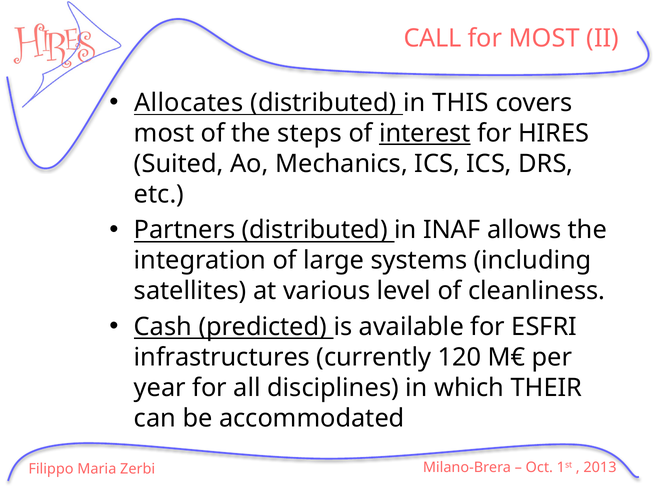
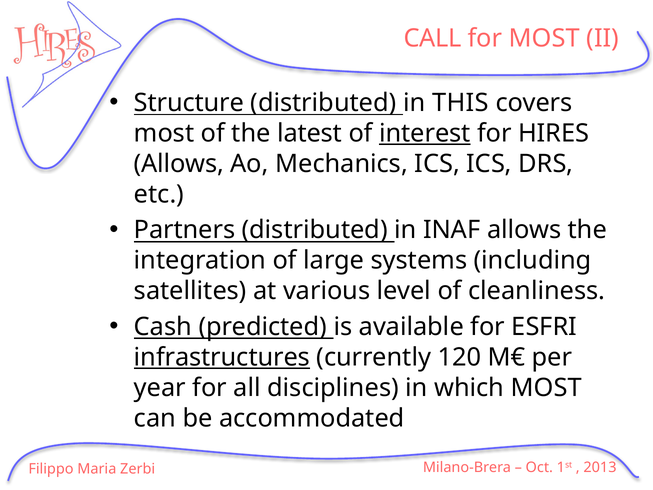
Allocates: Allocates -> Structure
steps: steps -> latest
Suited at (179, 164): Suited -> Allows
infrastructures underline: none -> present
which THEIR: THEIR -> MOST
